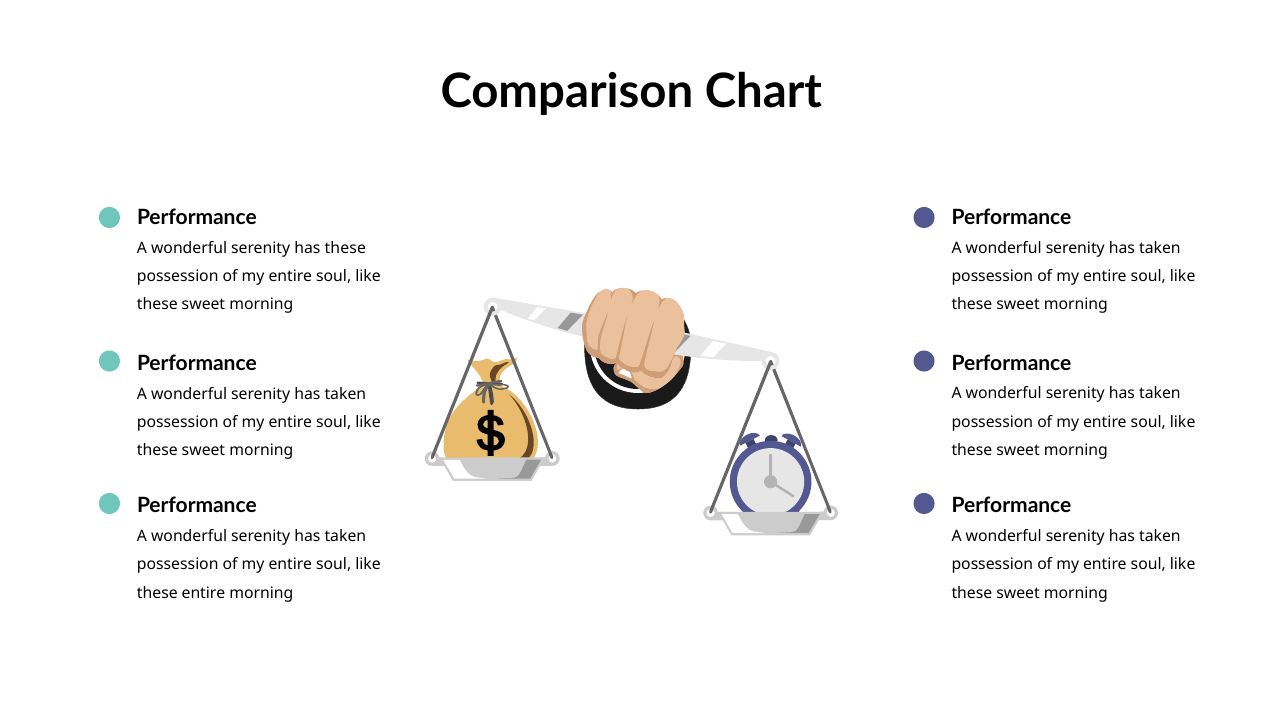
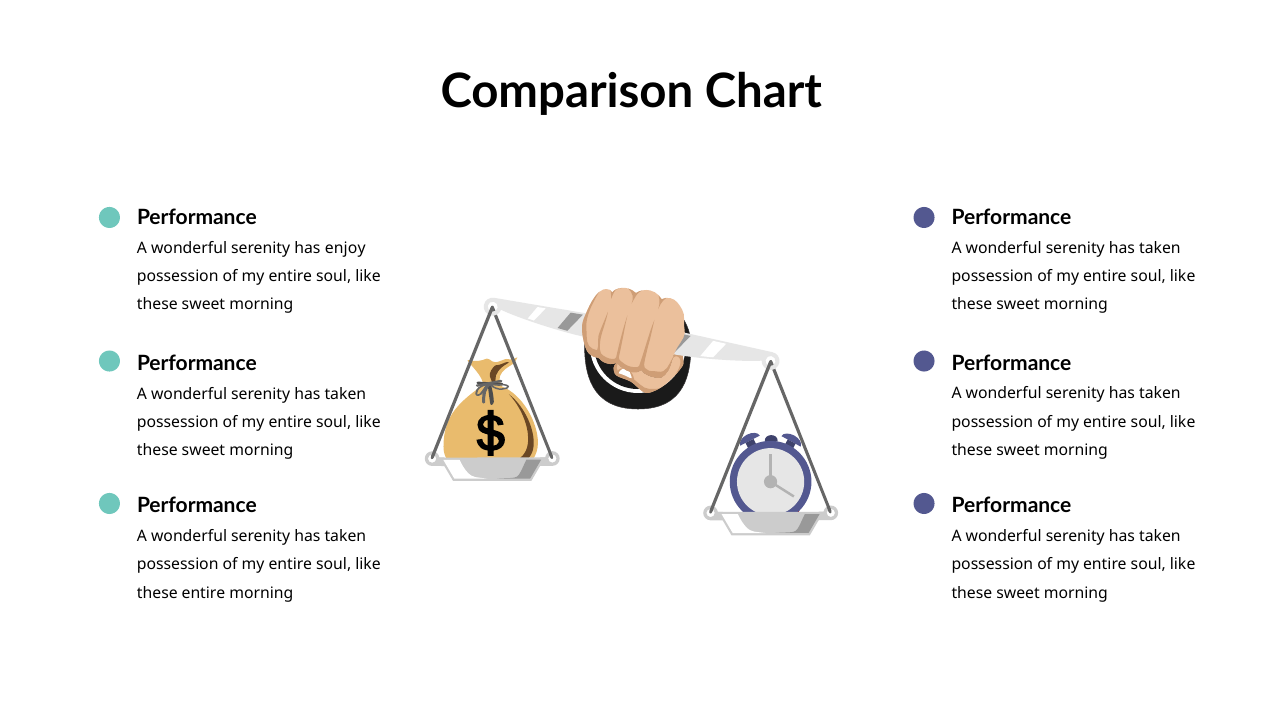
has these: these -> enjoy
